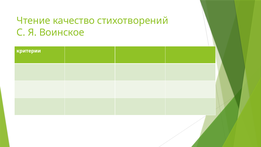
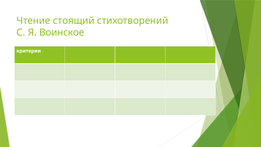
качество: качество -> стоящий
